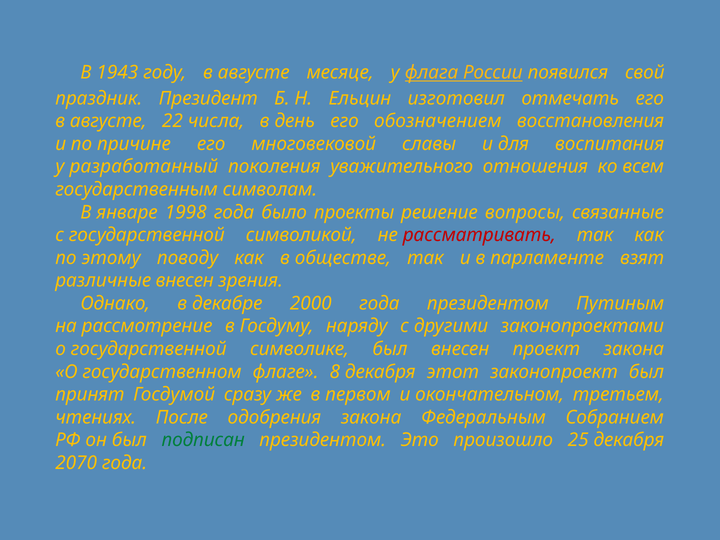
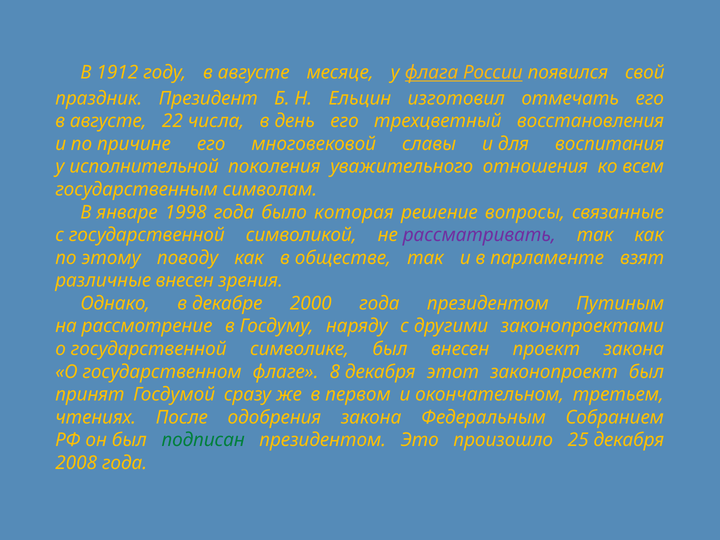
1943: 1943 -> 1912
обозначением: обозначением -> трехцветный
разработанный: разработанный -> исполнительной
проекты: проекты -> которая
рассматривать colour: red -> purple
2070: 2070 -> 2008
